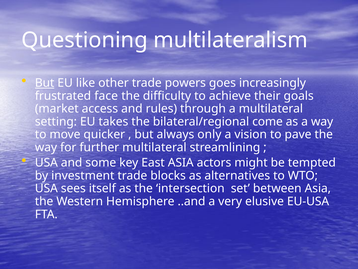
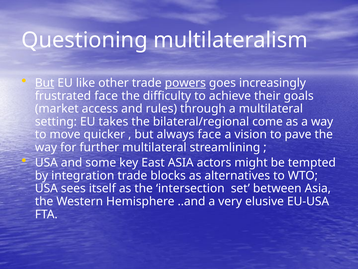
powers underline: none -> present
always only: only -> face
investment: investment -> integration
